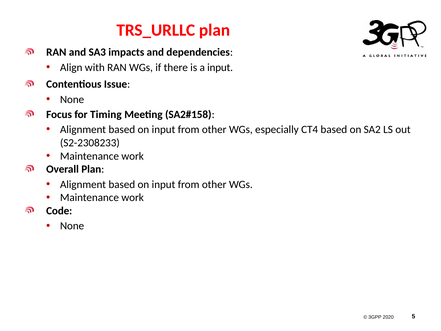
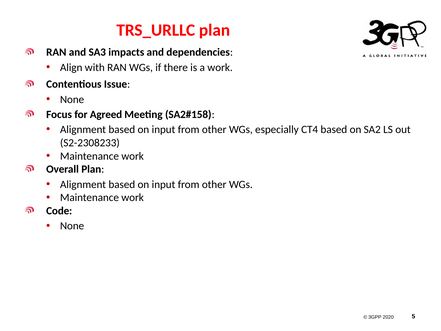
a input: input -> work
Timing: Timing -> Agreed
